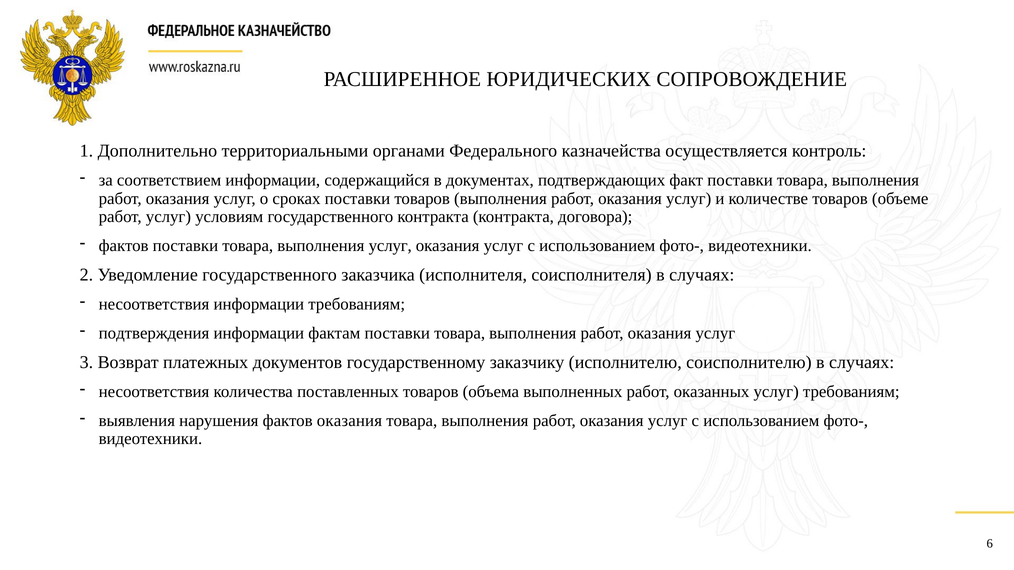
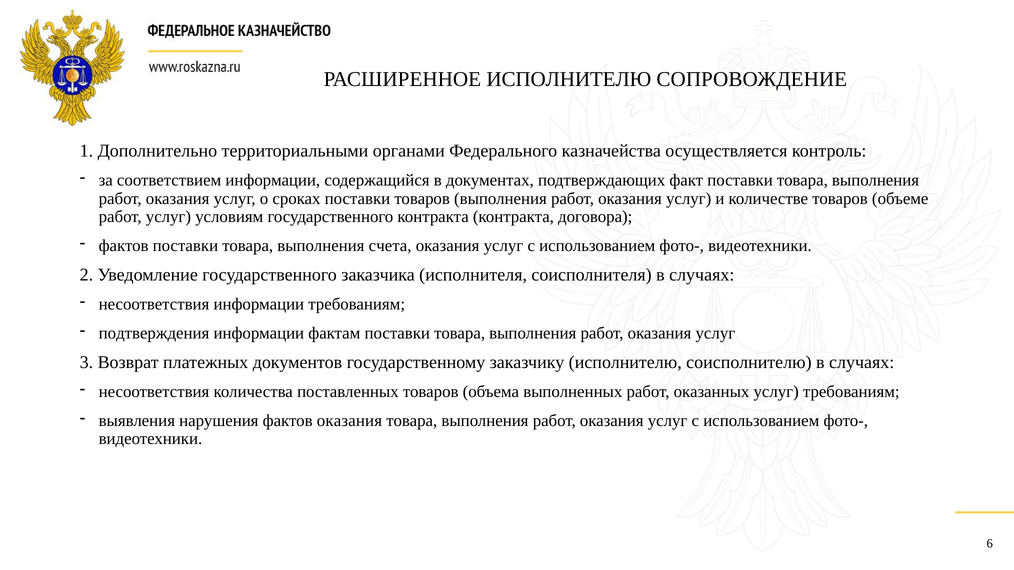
РАСШИРЕННОЕ ЮРИДИЧЕСКИХ: ЮРИДИЧЕСКИХ -> ИСПОЛНИТЕЛЮ
выполнения услуг: услуг -> счета
